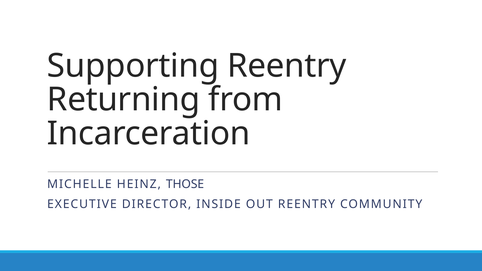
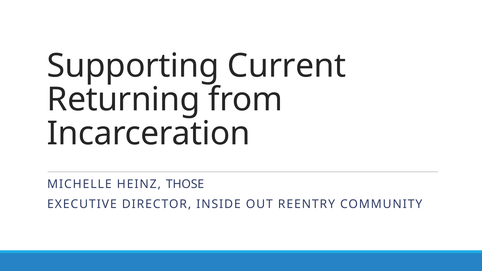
Supporting Reentry: Reentry -> Current
